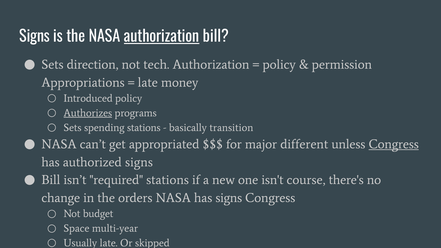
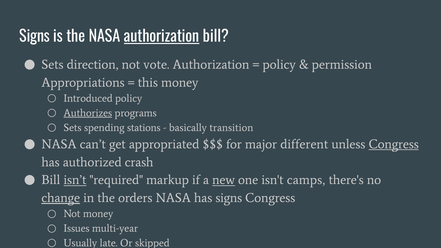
tech: tech -> vote
late at (148, 82): late -> this
authorized signs: signs -> crash
isn’t underline: none -> present
required stations: stations -> markup
new underline: none -> present
course: course -> camps
change underline: none -> present
Not budget: budget -> money
Space: Space -> Issues
